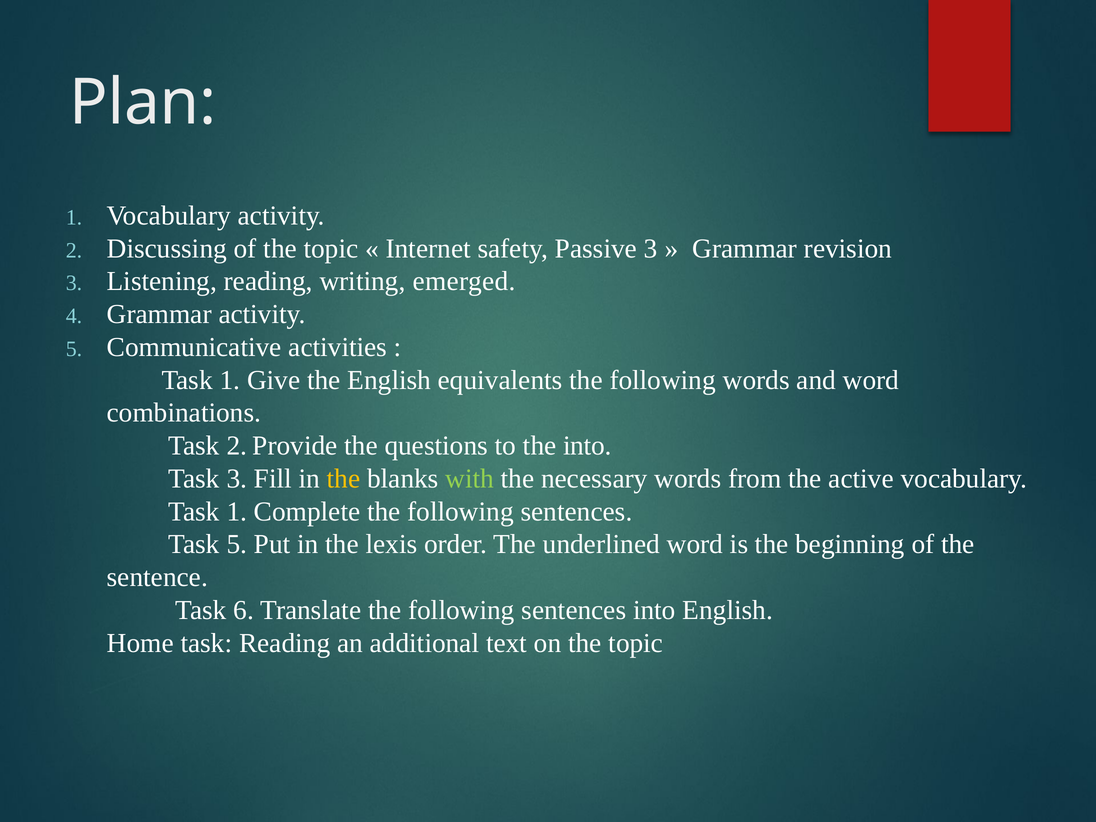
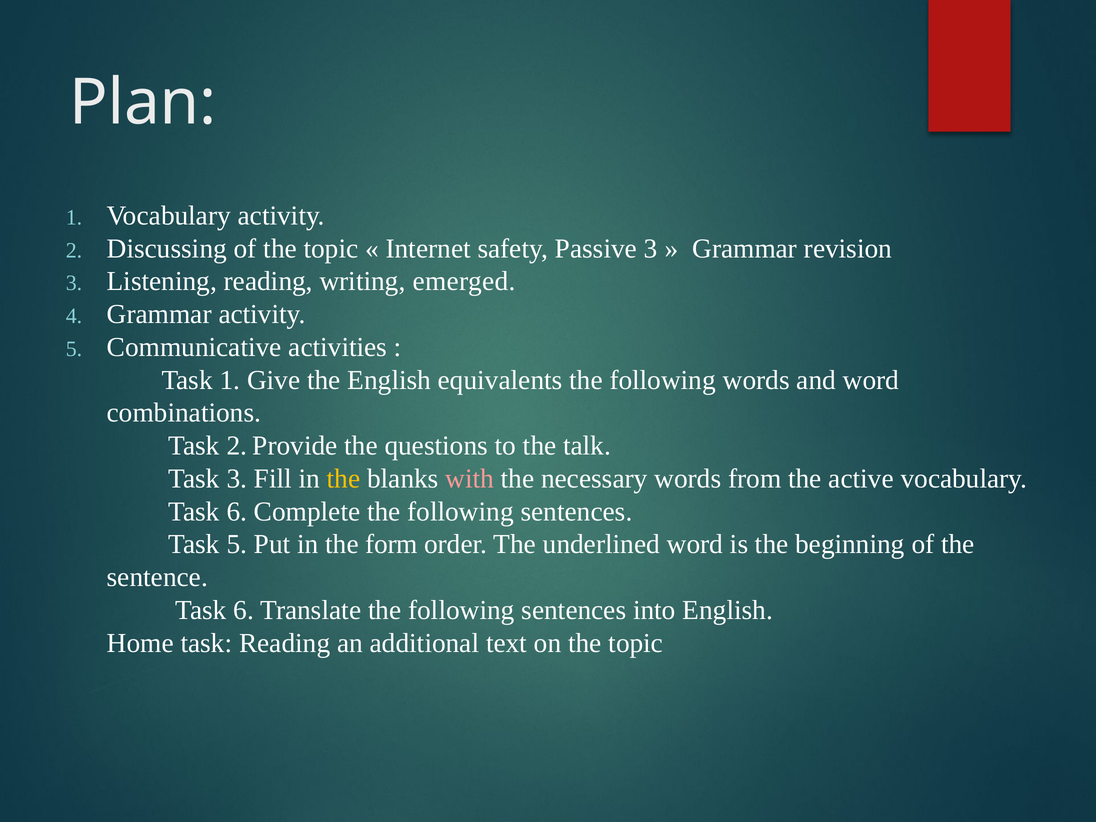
the into: into -> talk
with colour: light green -> pink
1 at (237, 512): 1 -> 6
lexis: lexis -> form
